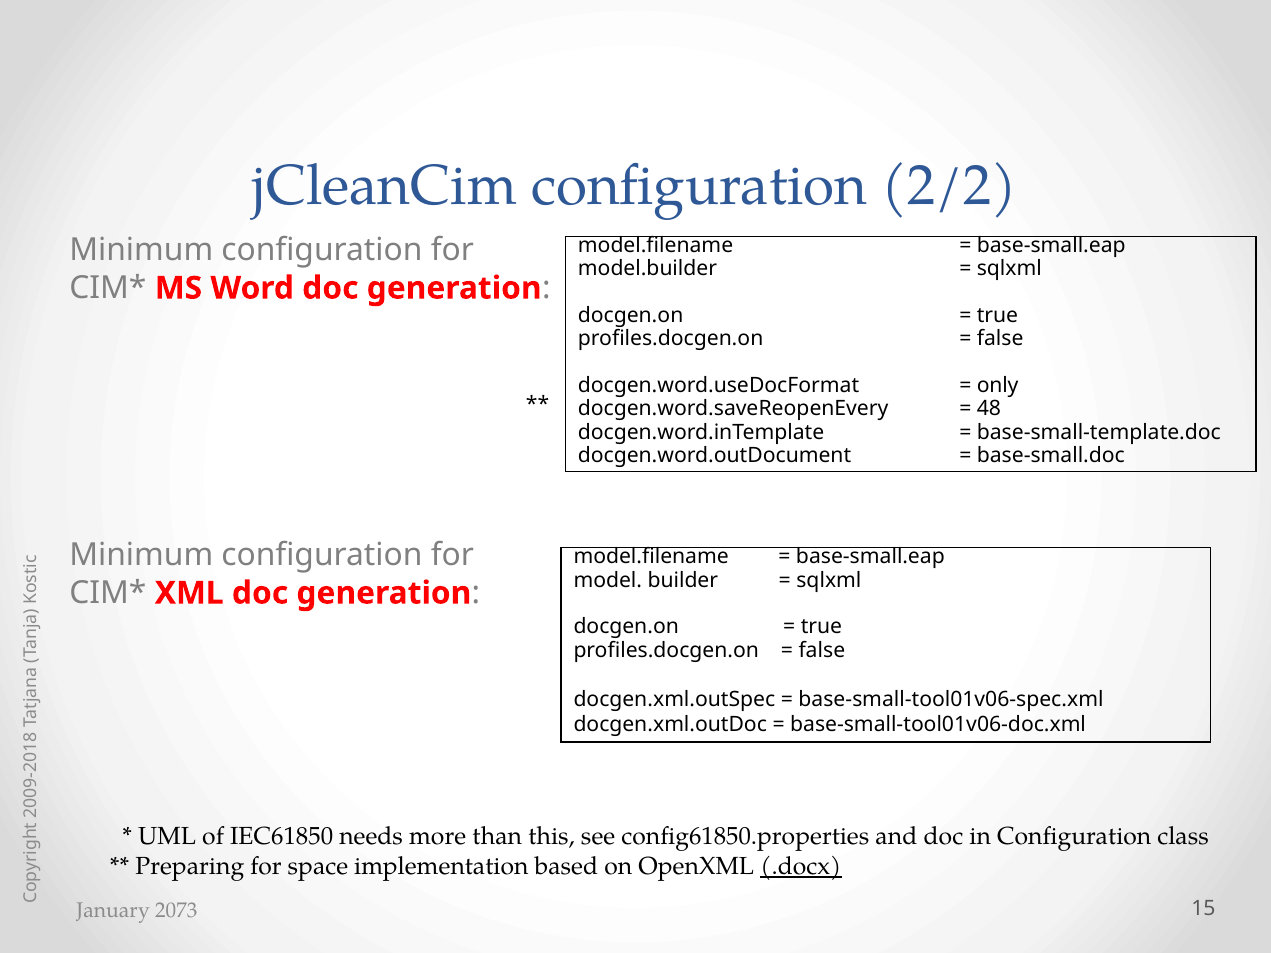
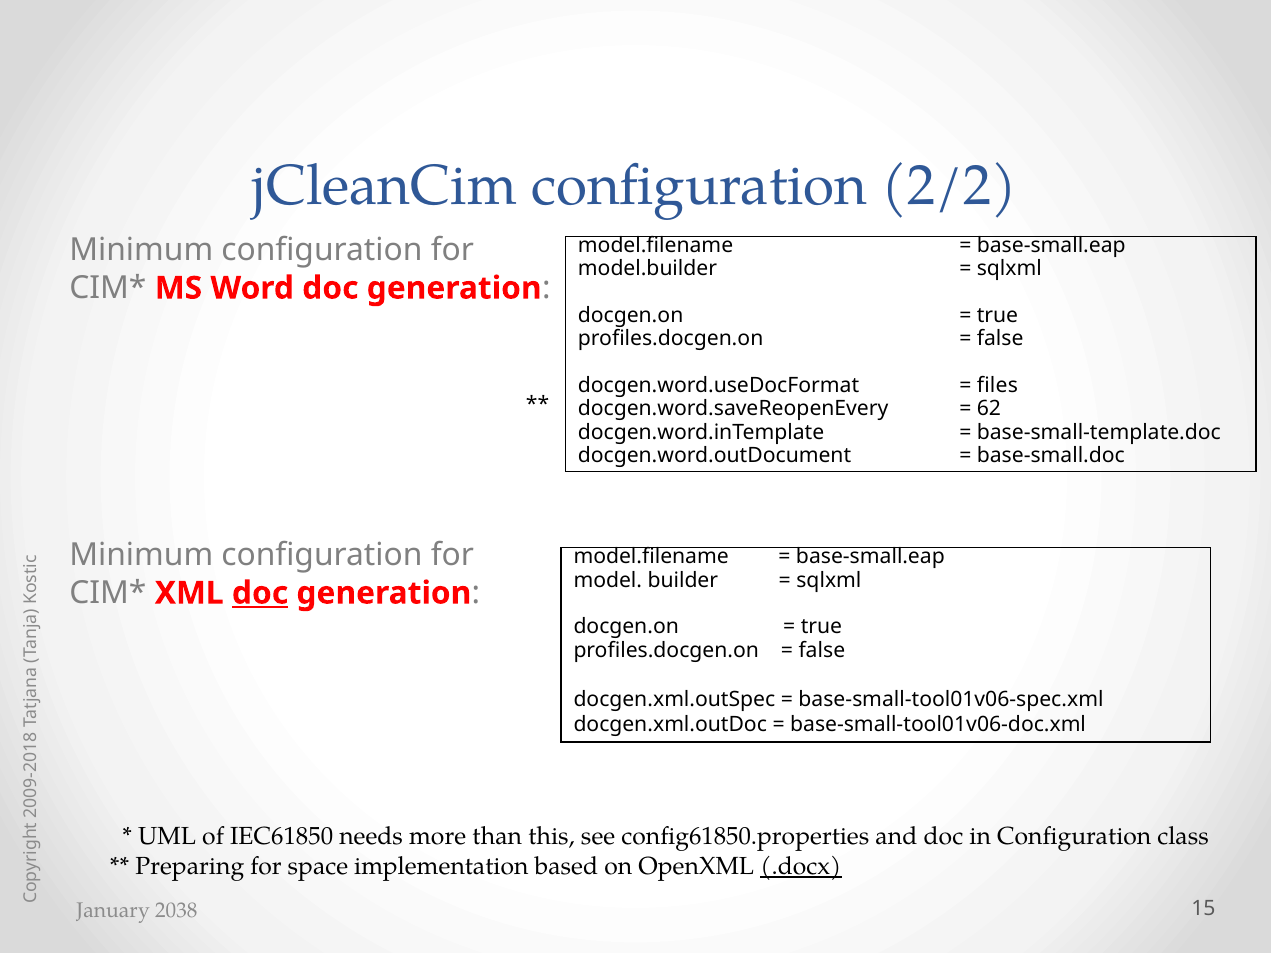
only: only -> files
48: 48 -> 62
doc at (260, 593) underline: none -> present
2073: 2073 -> 2038
